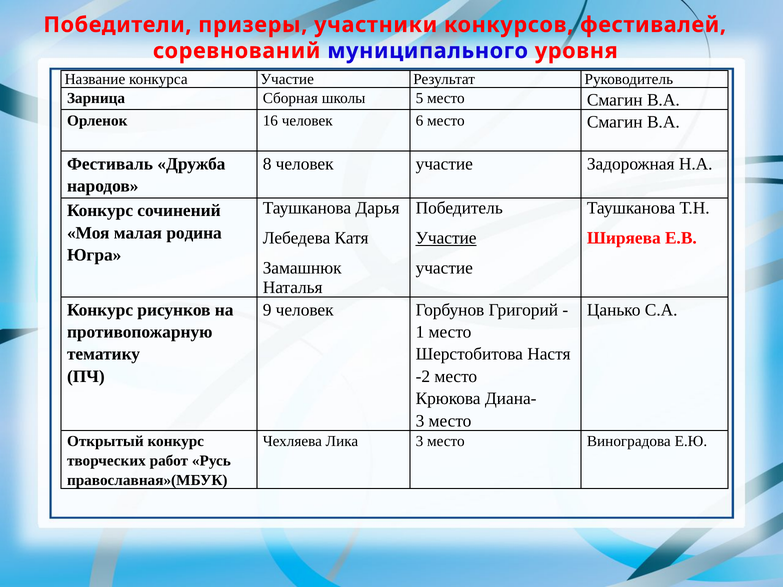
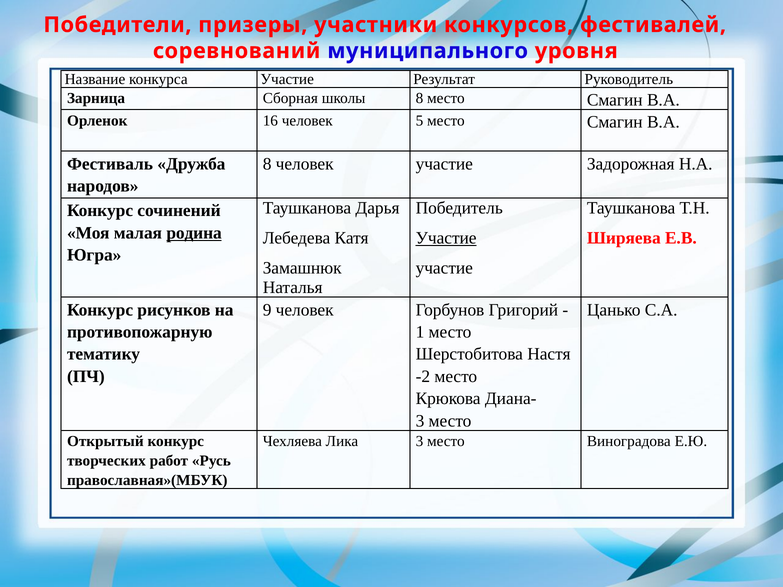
школы 5: 5 -> 8
6: 6 -> 5
родина underline: none -> present
